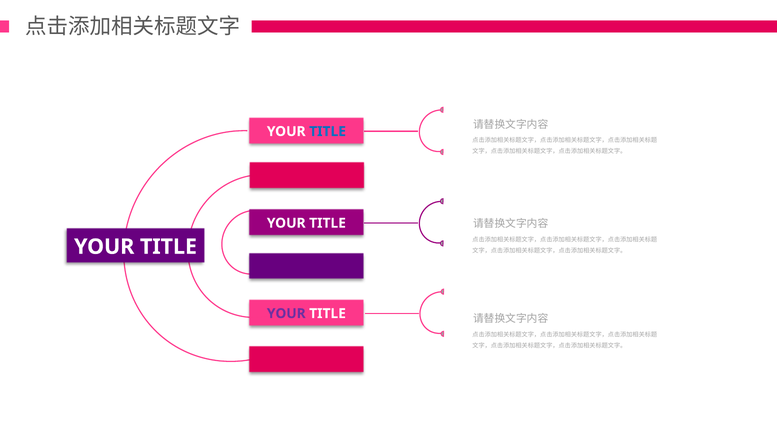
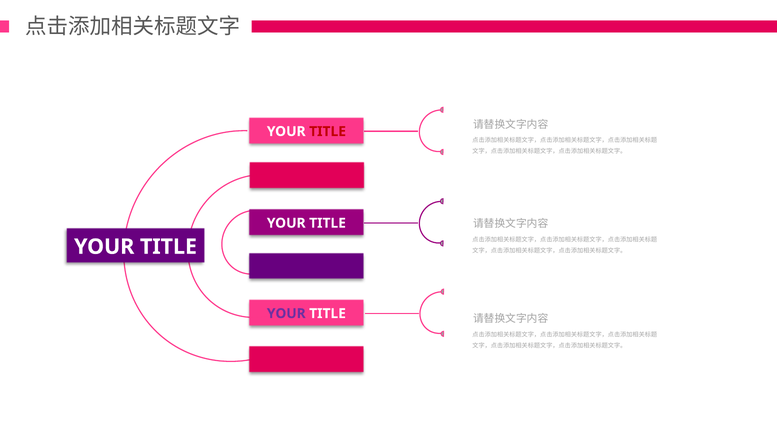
TITLE at (328, 131) colour: blue -> red
